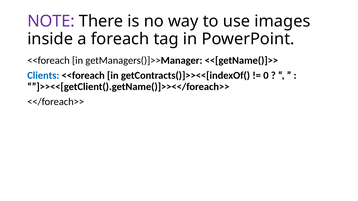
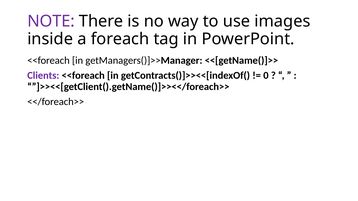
Clients colour: blue -> purple
